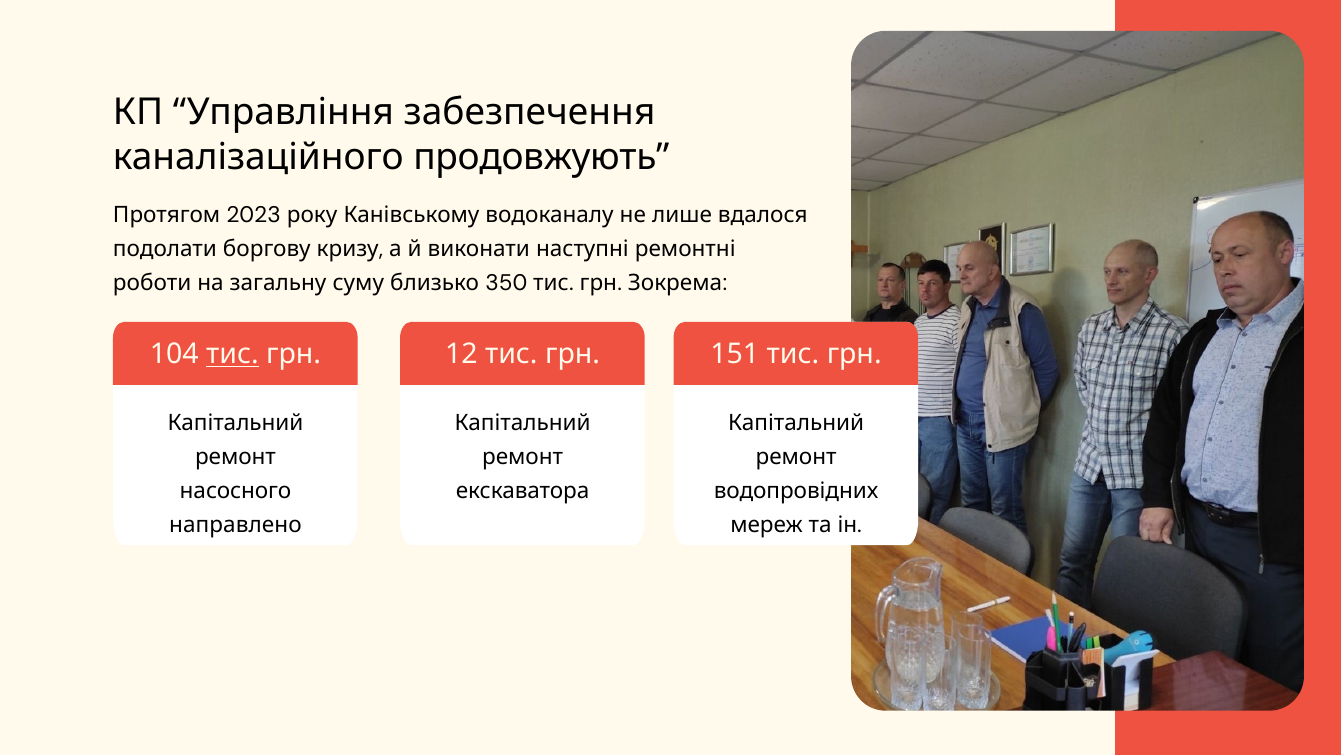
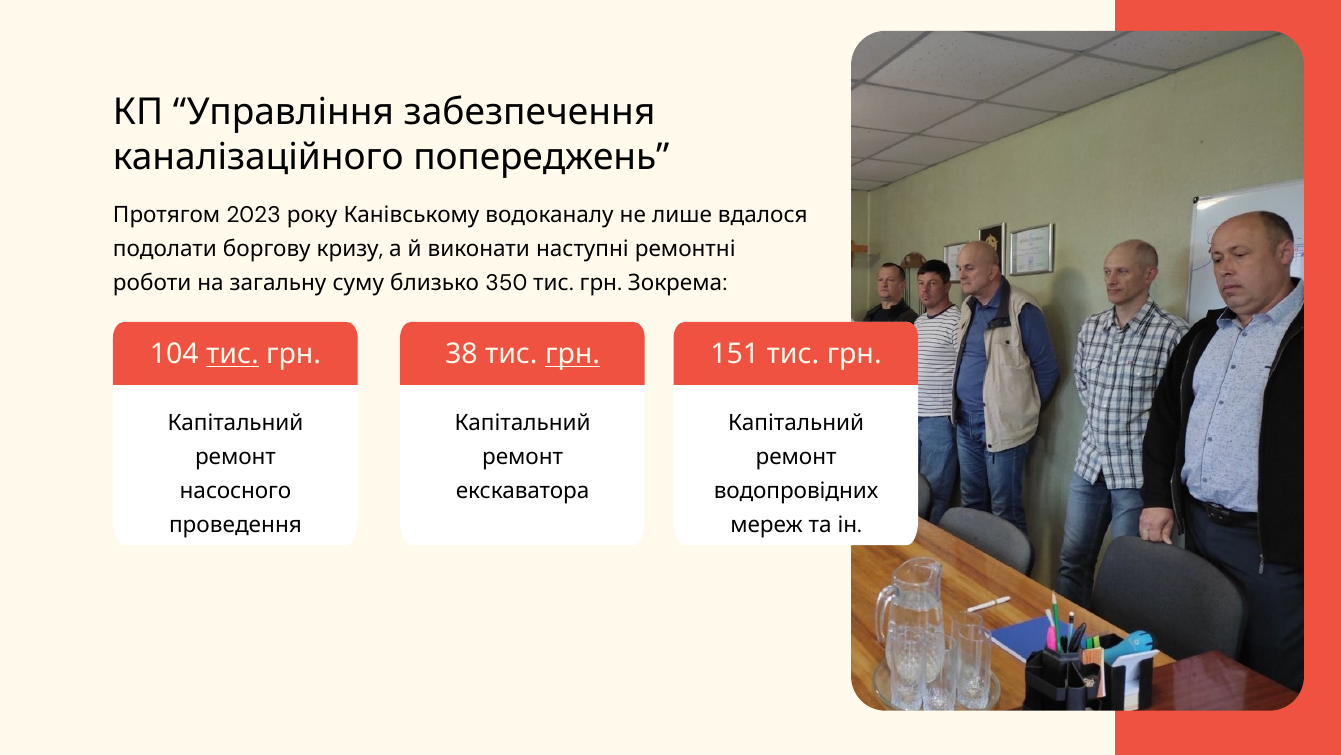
продовжують: продовжують -> попереджень
12: 12 -> 38
грн at (572, 354) underline: none -> present
направлено: направлено -> проведення
